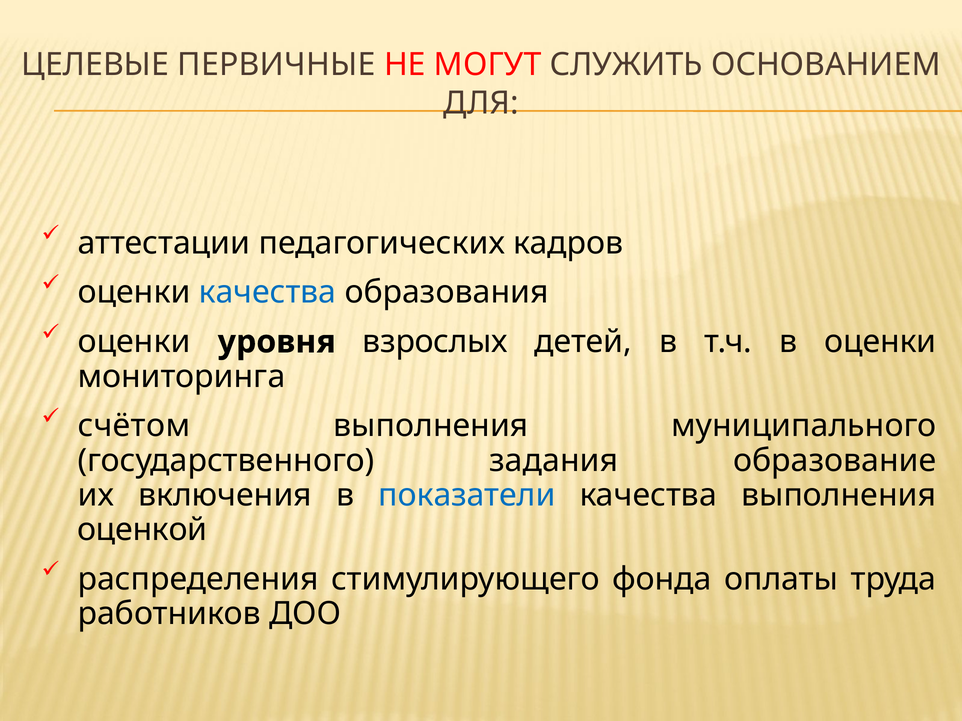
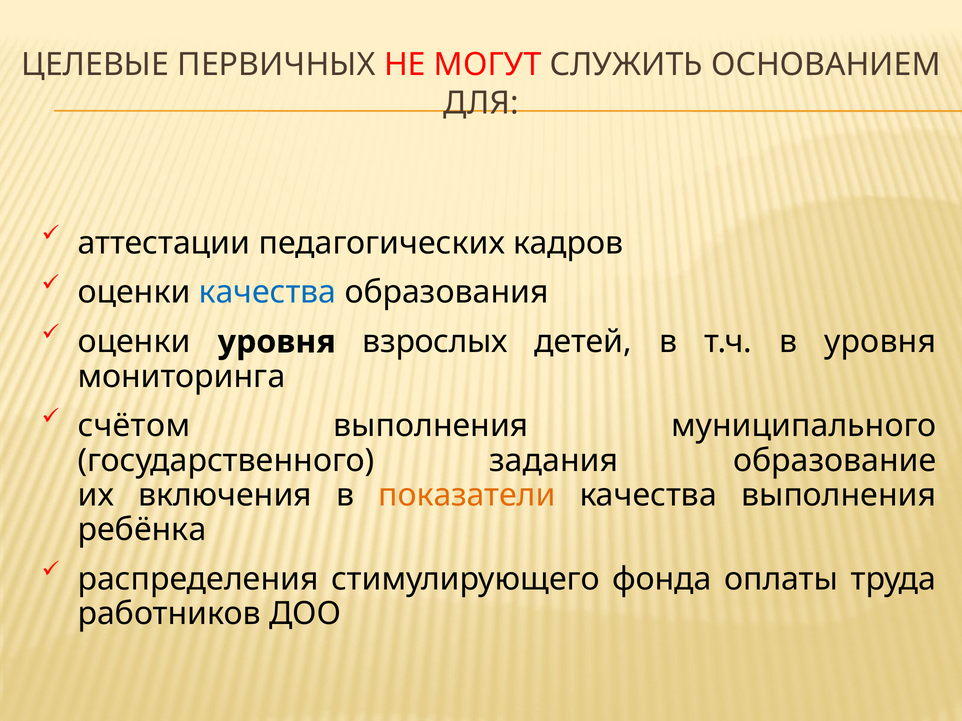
ПЕРВИЧНЫЕ: ПЕРВИЧНЫЕ -> ПЕРВИЧНЫХ
в оценки: оценки -> уровня
показатели colour: blue -> orange
оценкой: оценкой -> ребёнка
